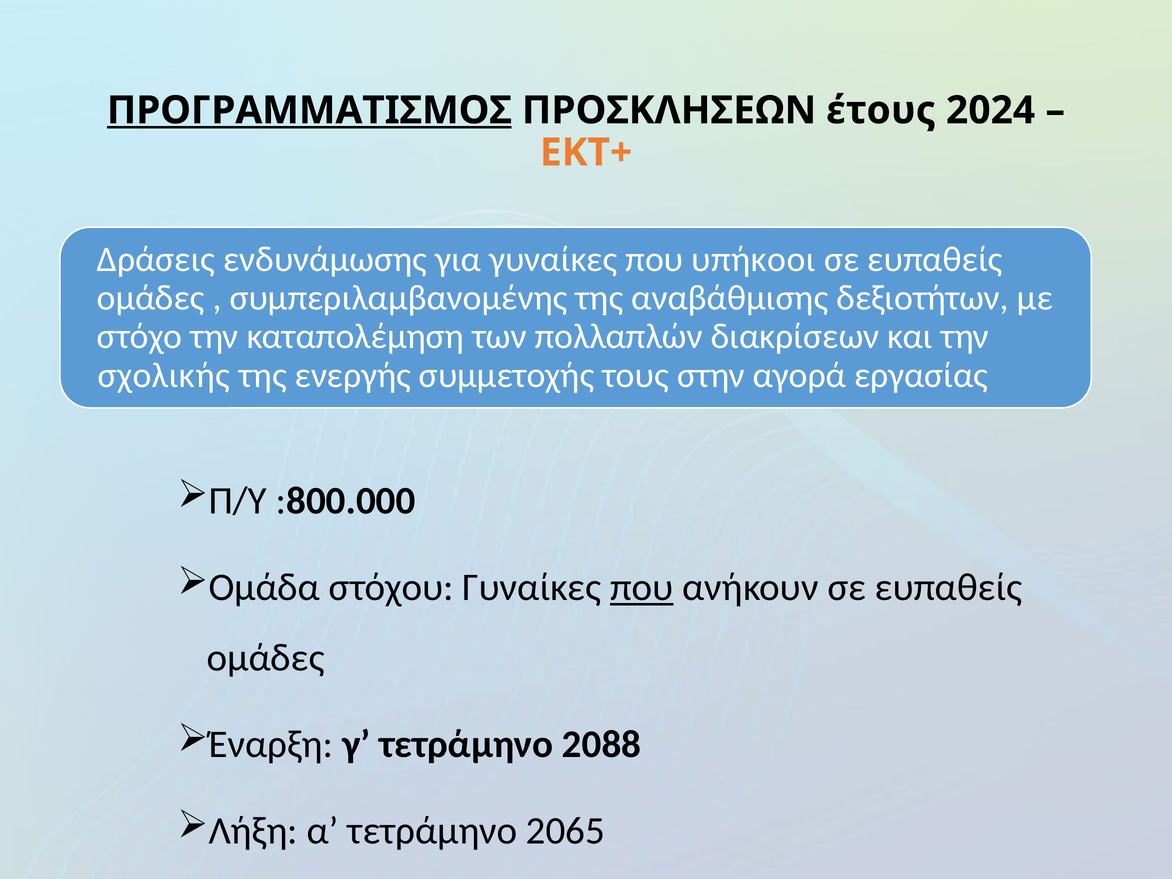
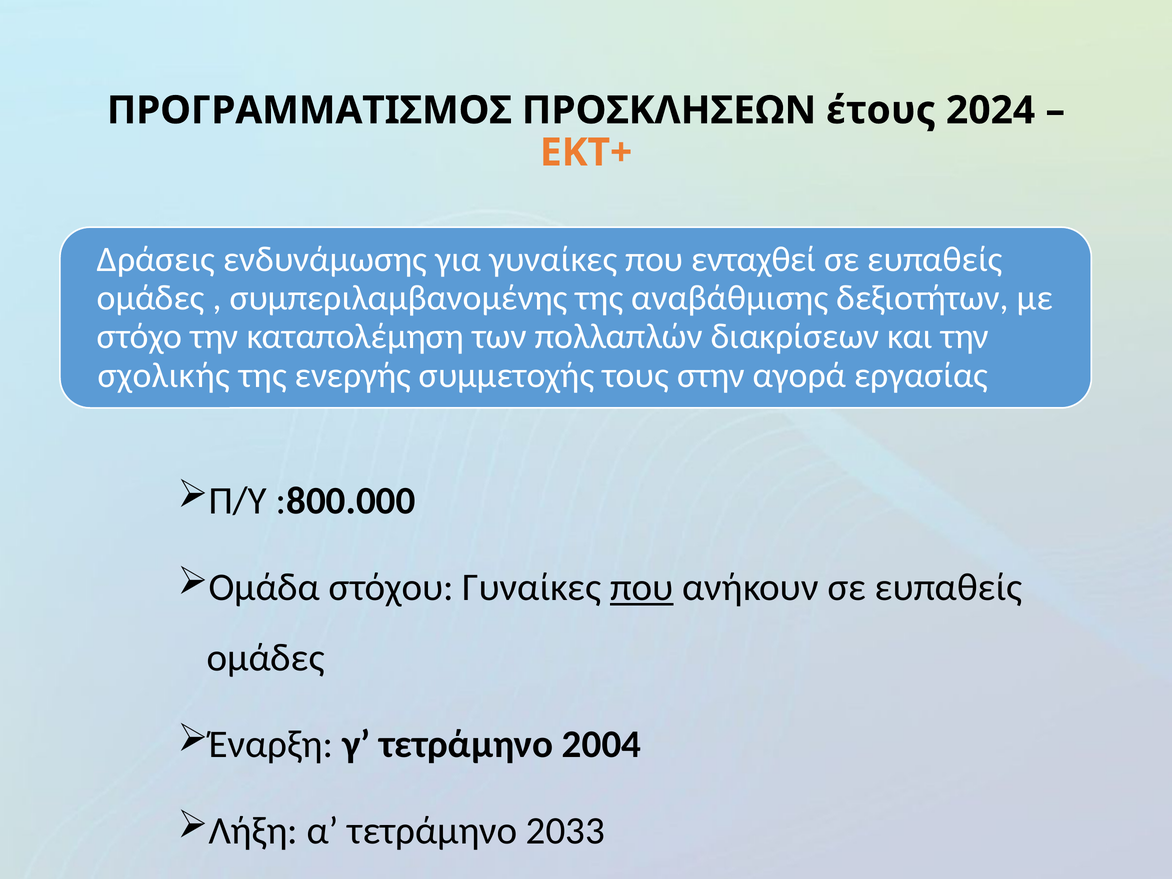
ΠΡΟΓΡΑΜΜΑΤΙΣΜΟΣ underline: present -> none
υπήκοοι: υπήκοοι -> ενταχθεί
2088: 2088 -> 2004
2065: 2065 -> 2033
